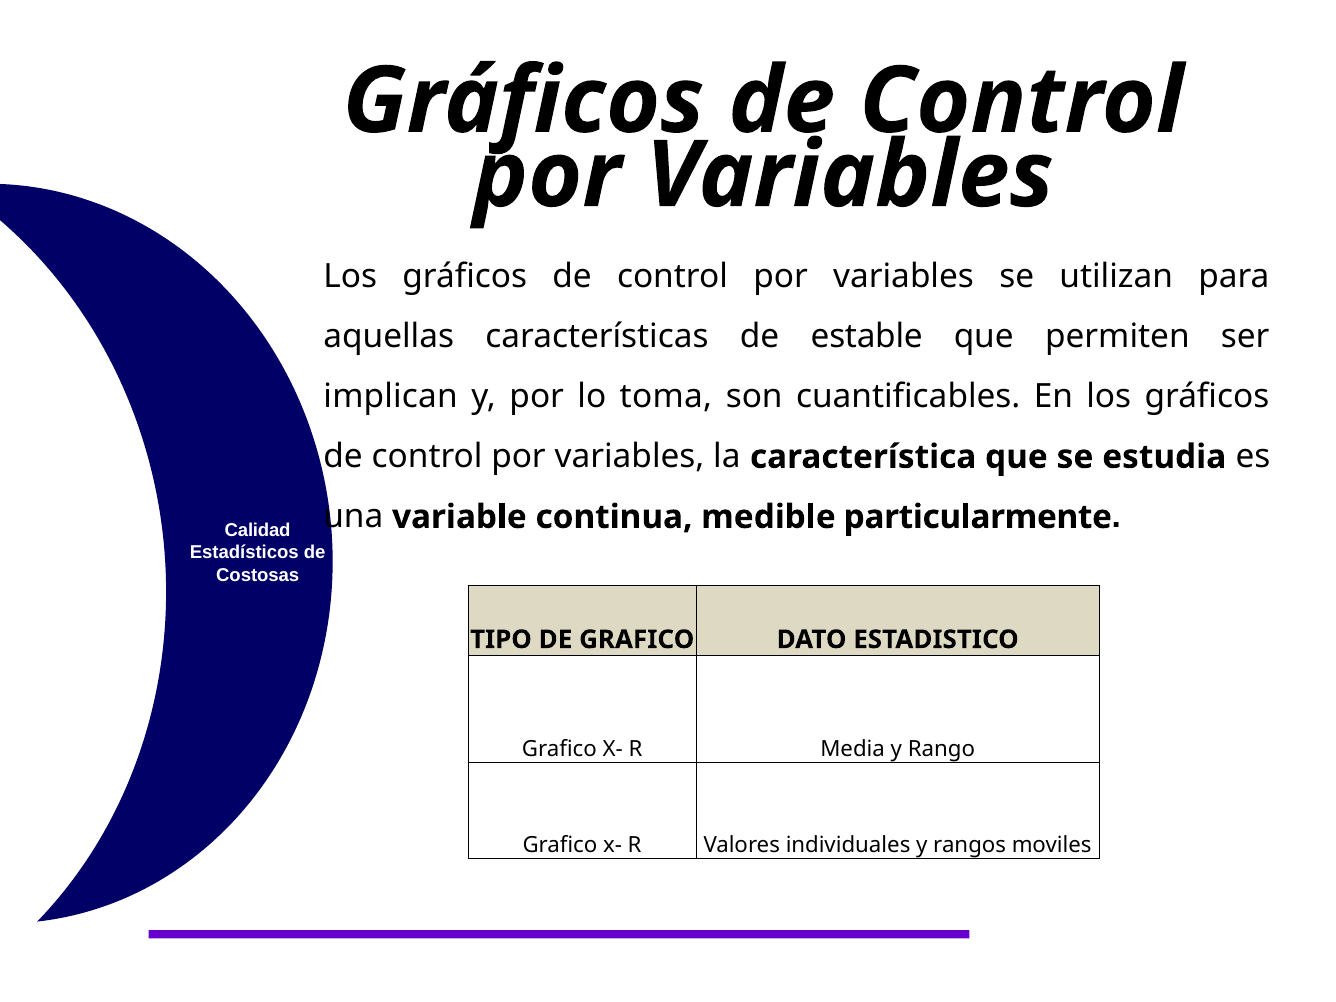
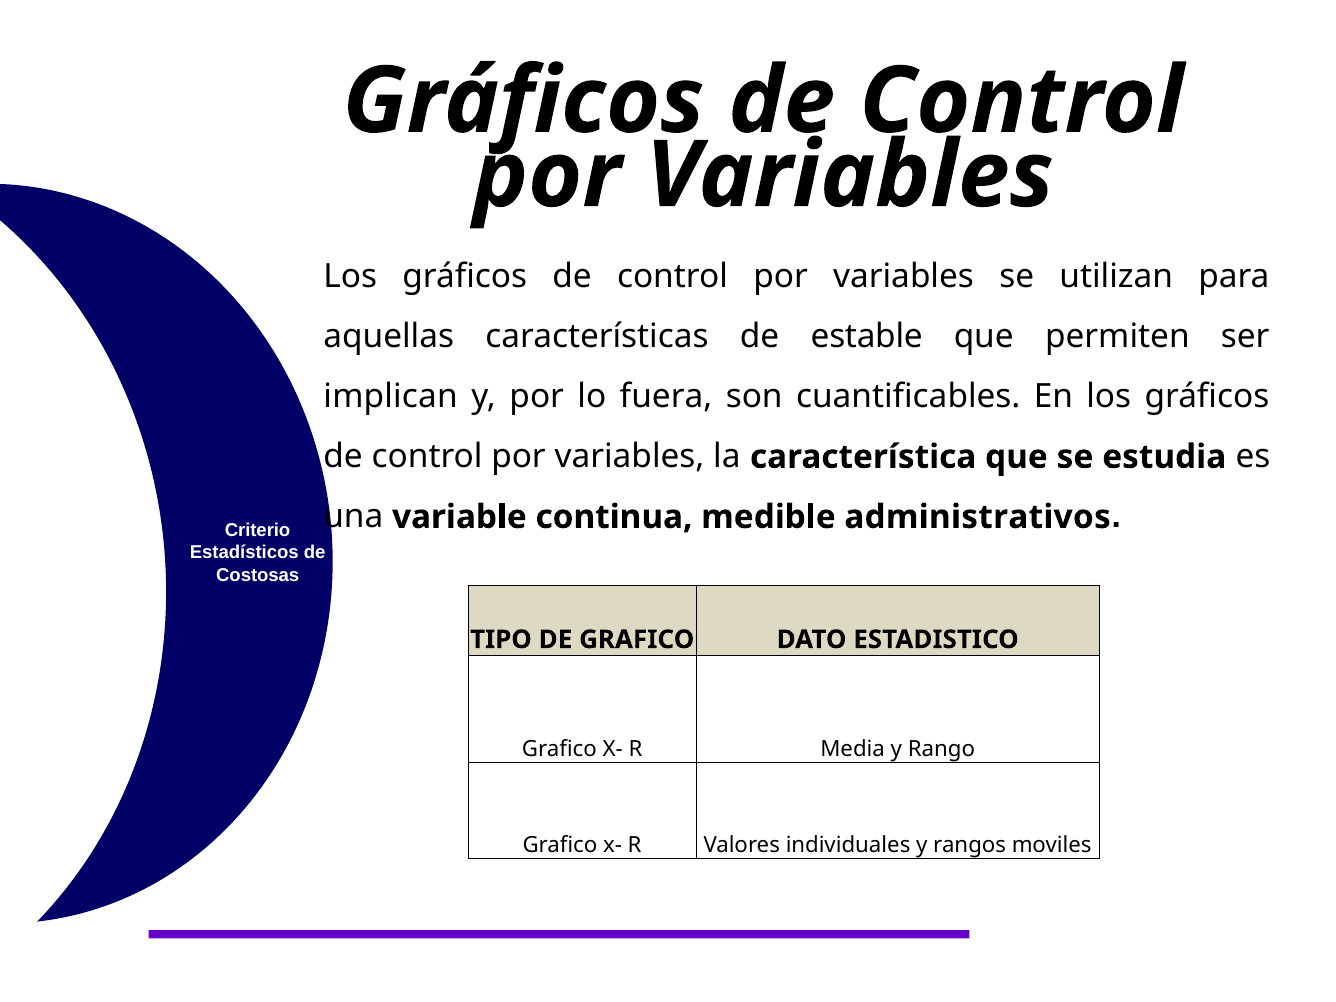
toma: toma -> fuera
particularmente: particularmente -> administrativos
Calidad: Calidad -> Criterio
